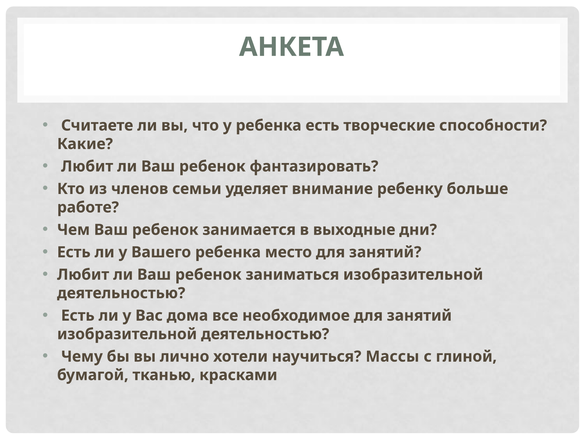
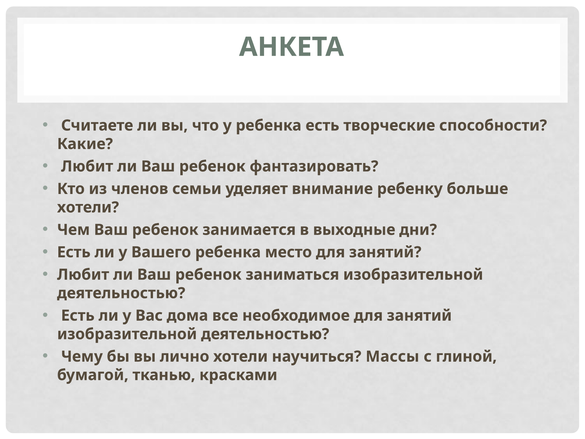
работе at (88, 207): работе -> хотели
